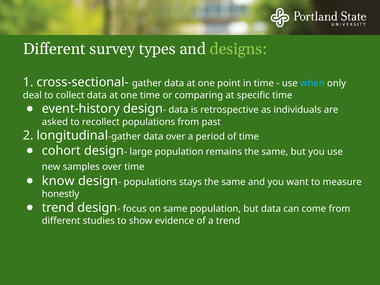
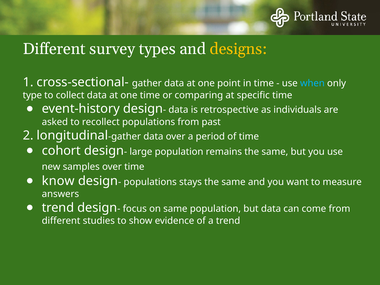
designs colour: light green -> yellow
deal: deal -> type
honestly: honestly -> answers
